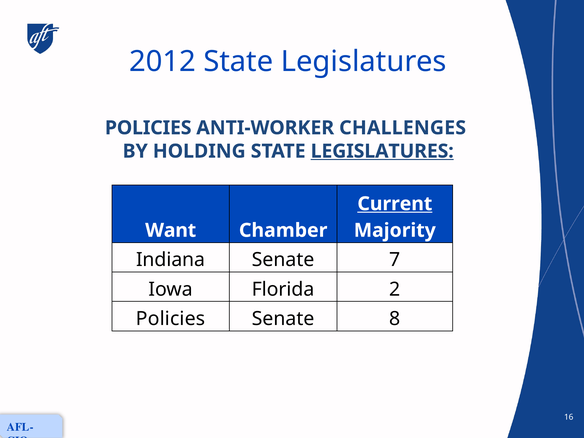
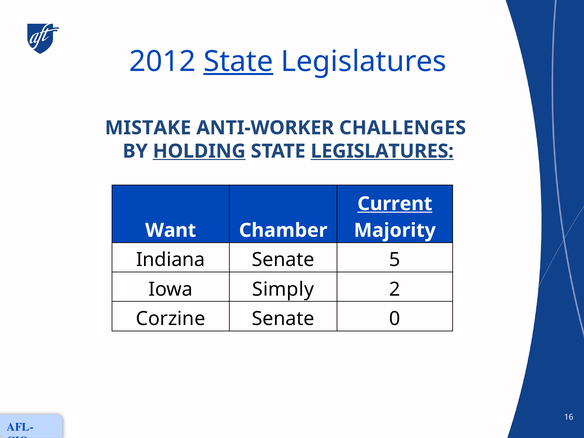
State at (238, 61) underline: none -> present
POLICIES at (148, 128): POLICIES -> MISTAKE
HOLDING underline: none -> present
7: 7 -> 5
Florida: Florida -> Simply
Policies at (171, 319): Policies -> Corzine
8: 8 -> 0
